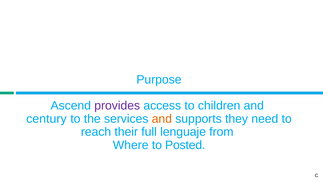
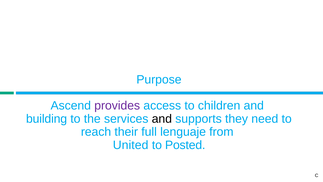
century: century -> building
and at (162, 119) colour: orange -> black
Where: Where -> United
